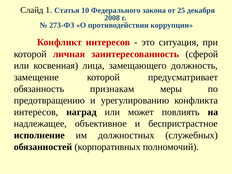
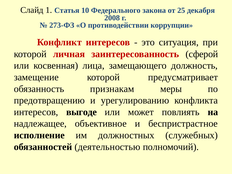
наград: наград -> выгоде
корпоративных: корпоративных -> деятельностью
